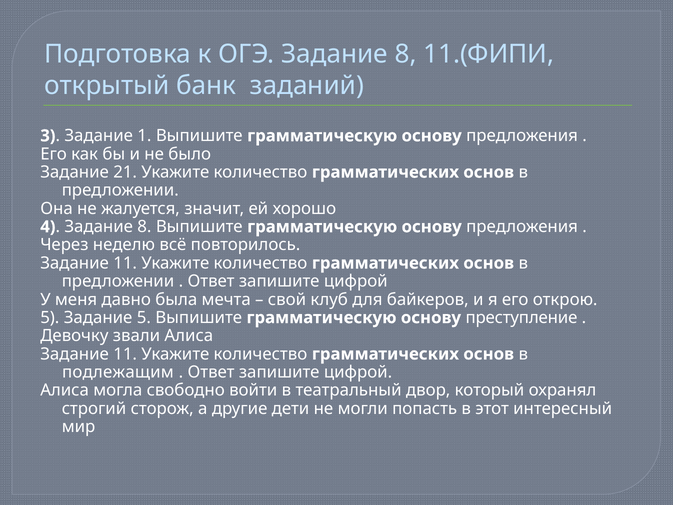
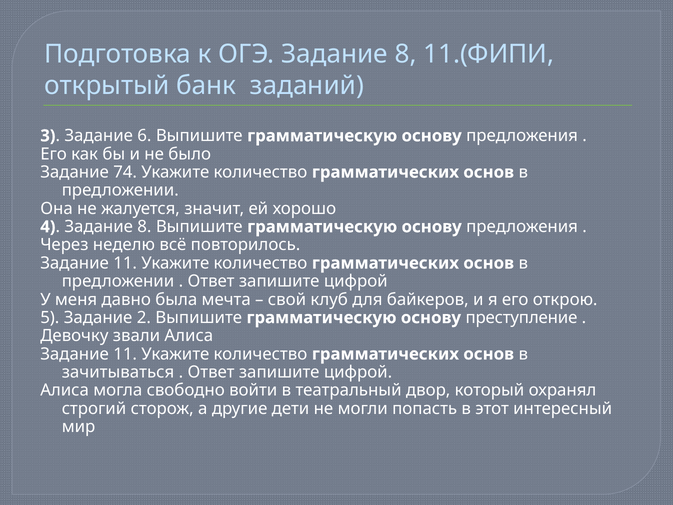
1: 1 -> 6
21: 21 -> 74
Задание 5: 5 -> 2
подлежащим: подлежащим -> зачитываться
